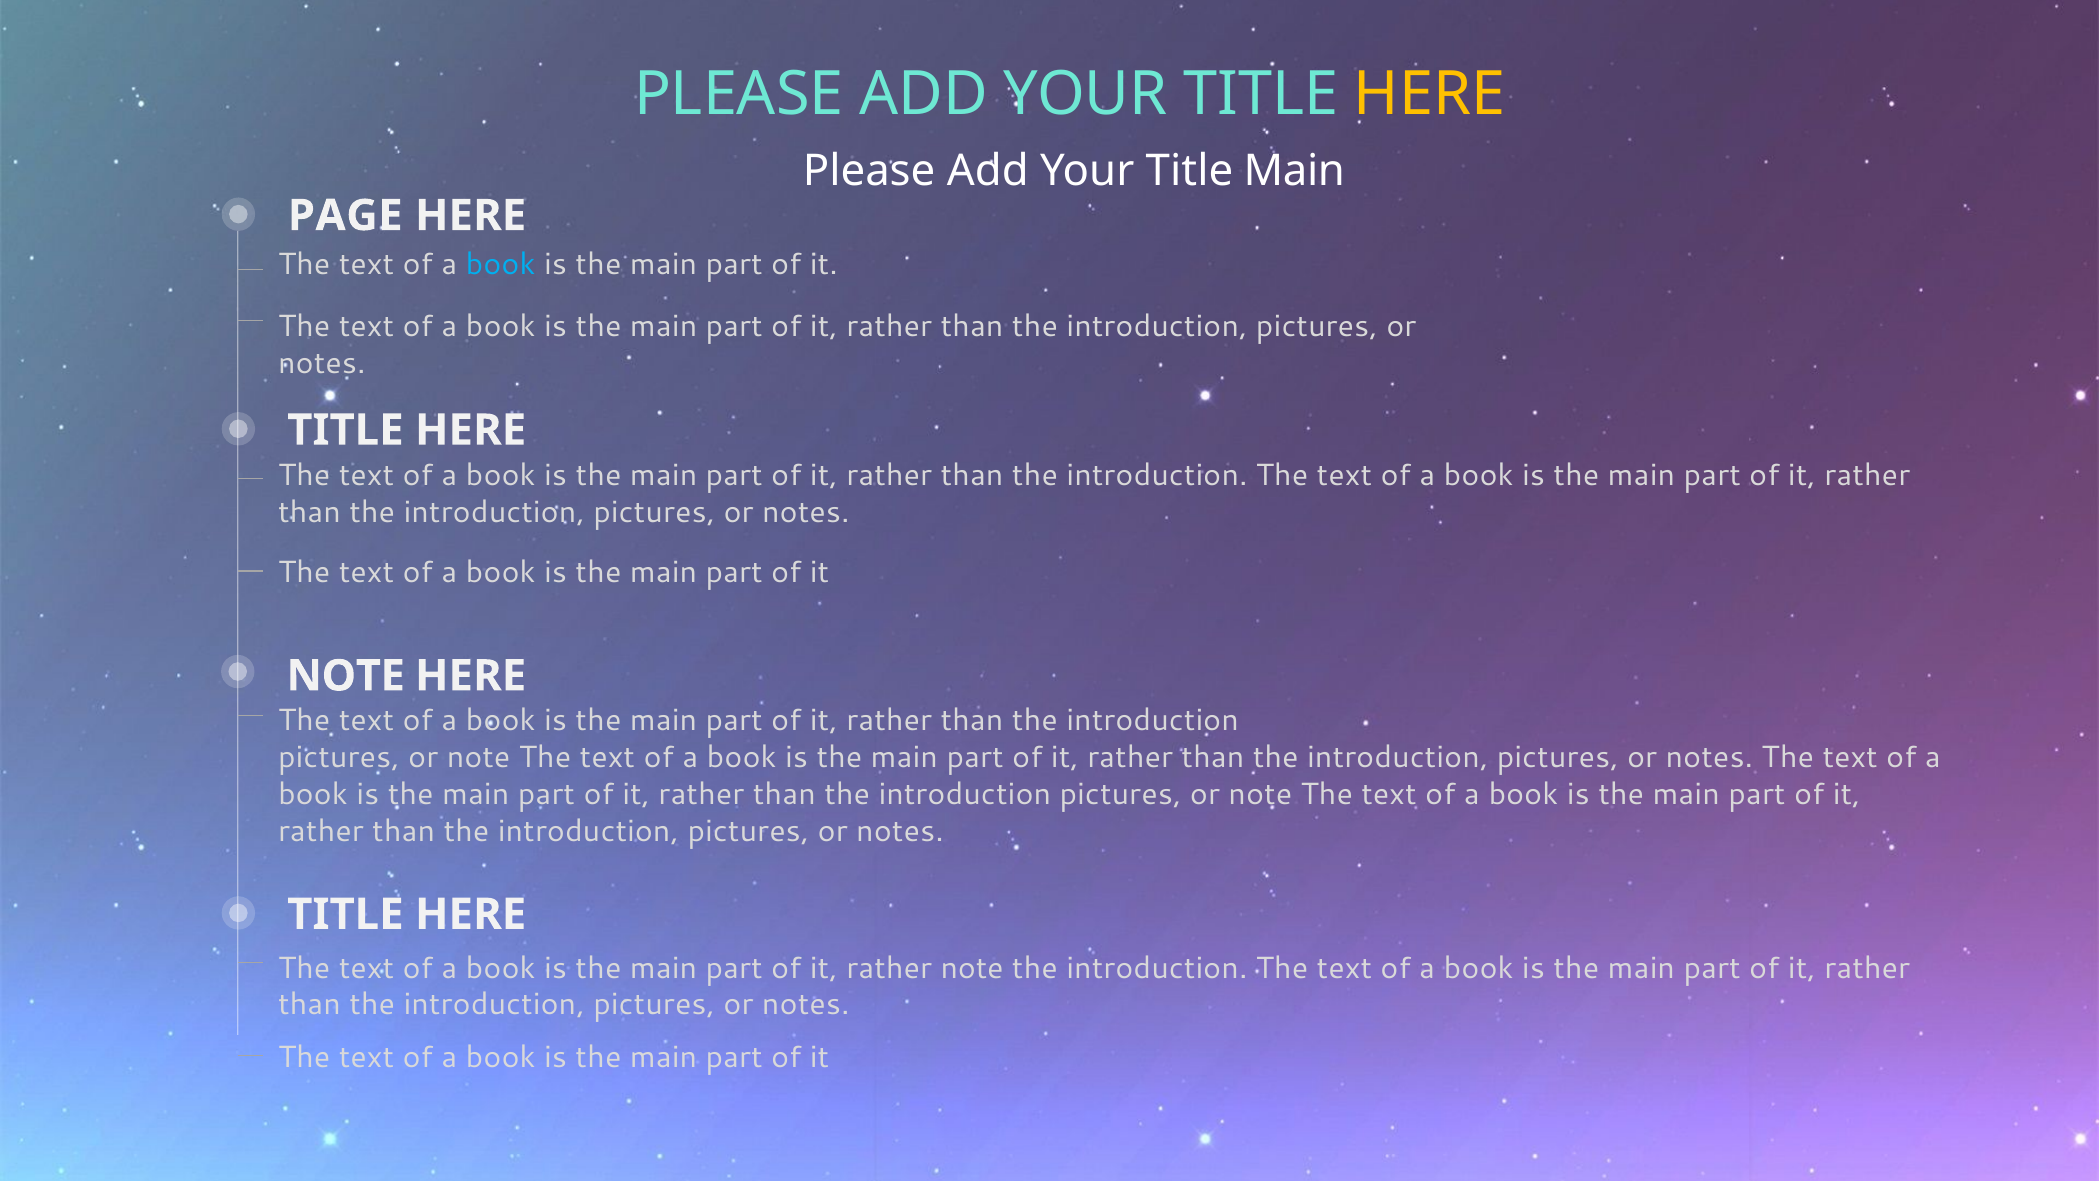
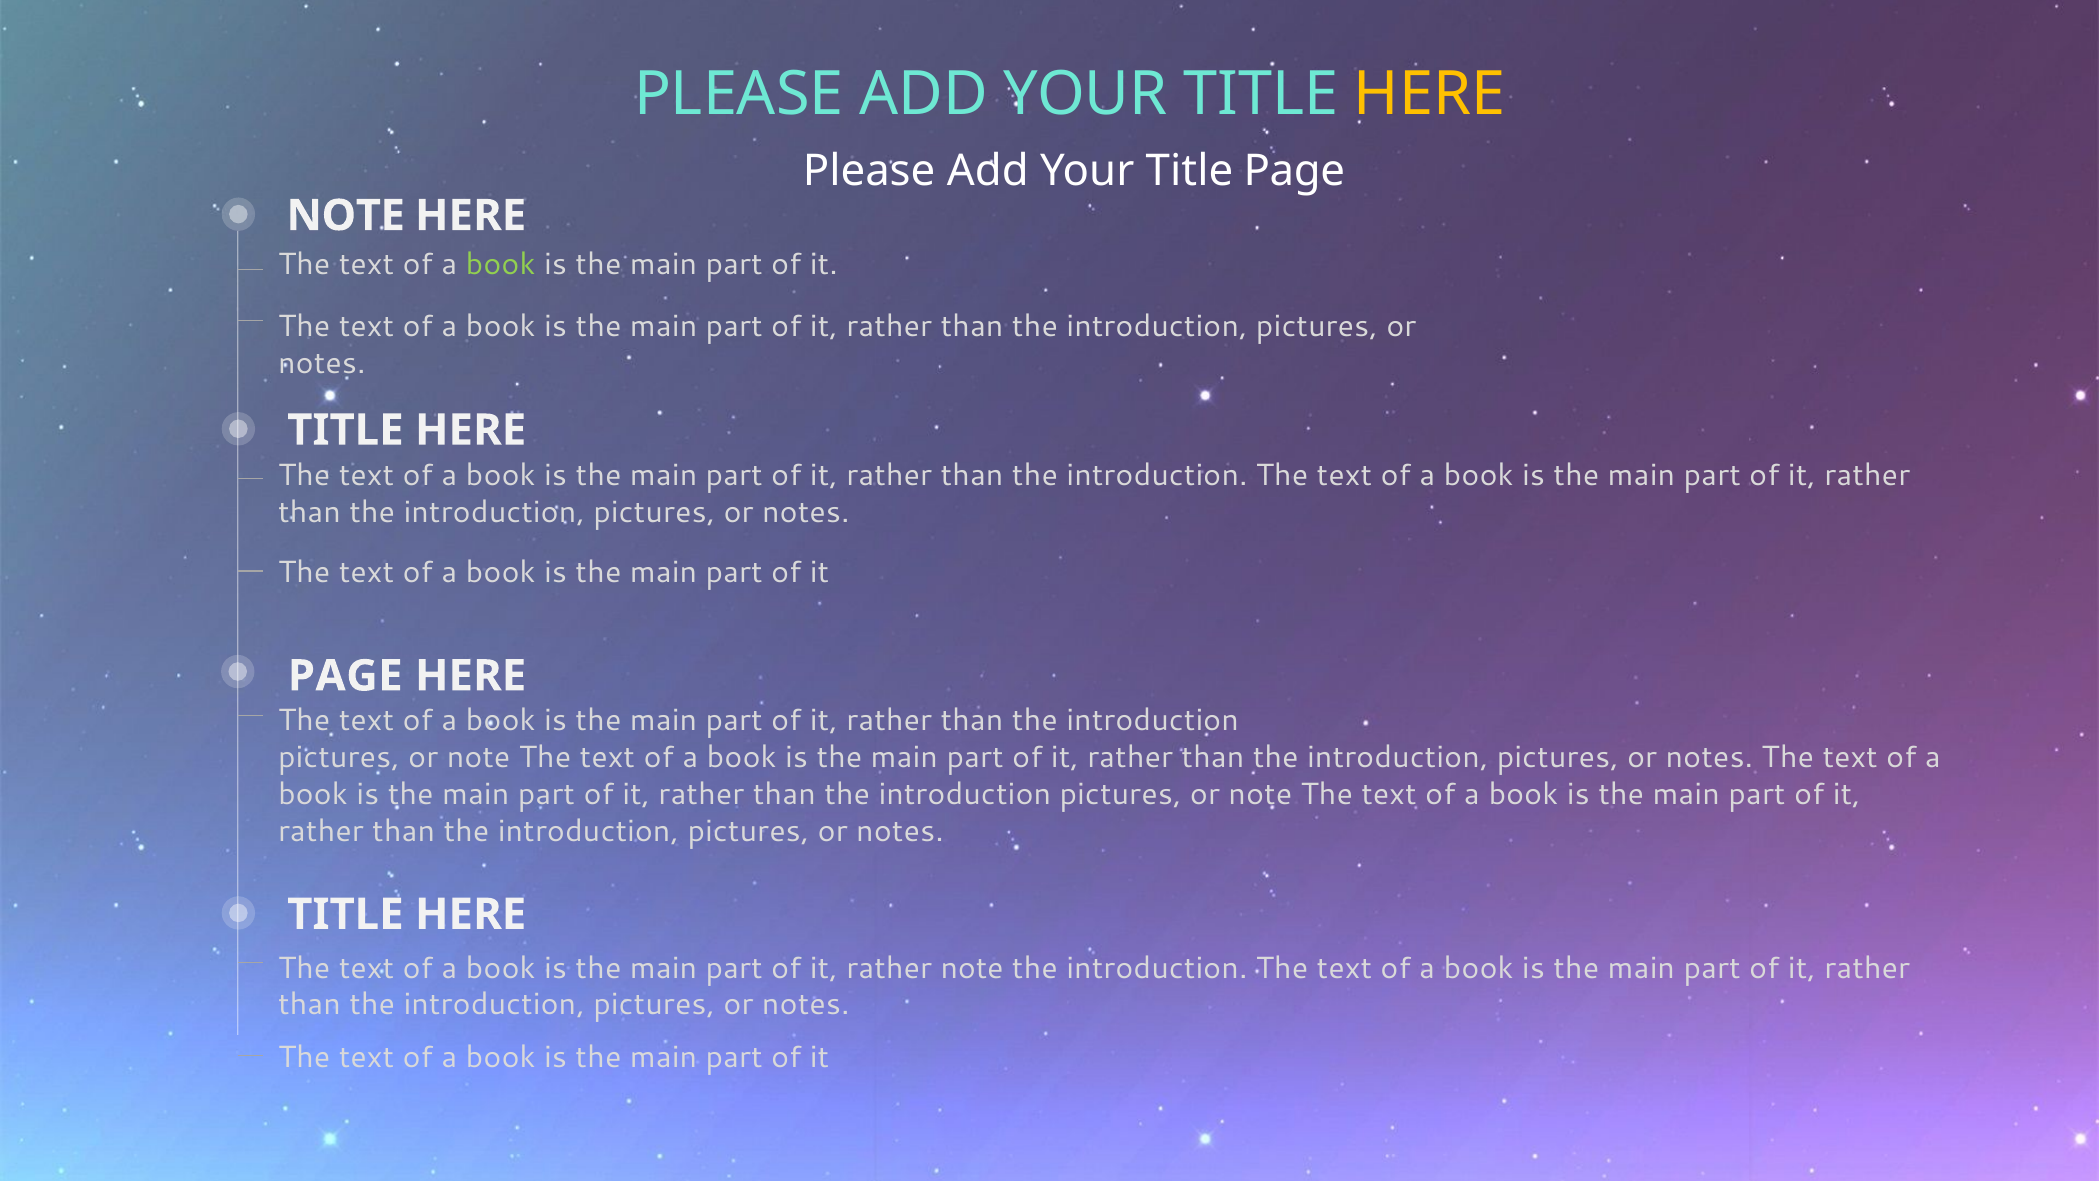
Title Main: Main -> Page
PAGE at (345, 216): PAGE -> NOTE
book at (501, 265) colour: light blue -> light green
NOTE at (346, 676): NOTE -> PAGE
